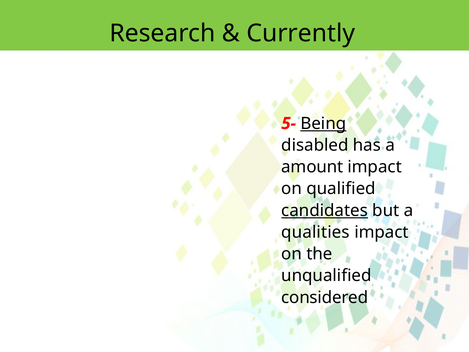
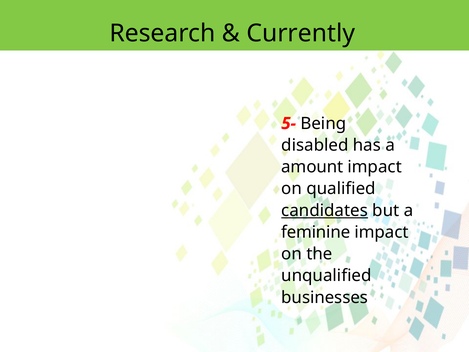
Being underline: present -> none
qualities: qualities -> feminine
considered: considered -> businesses
